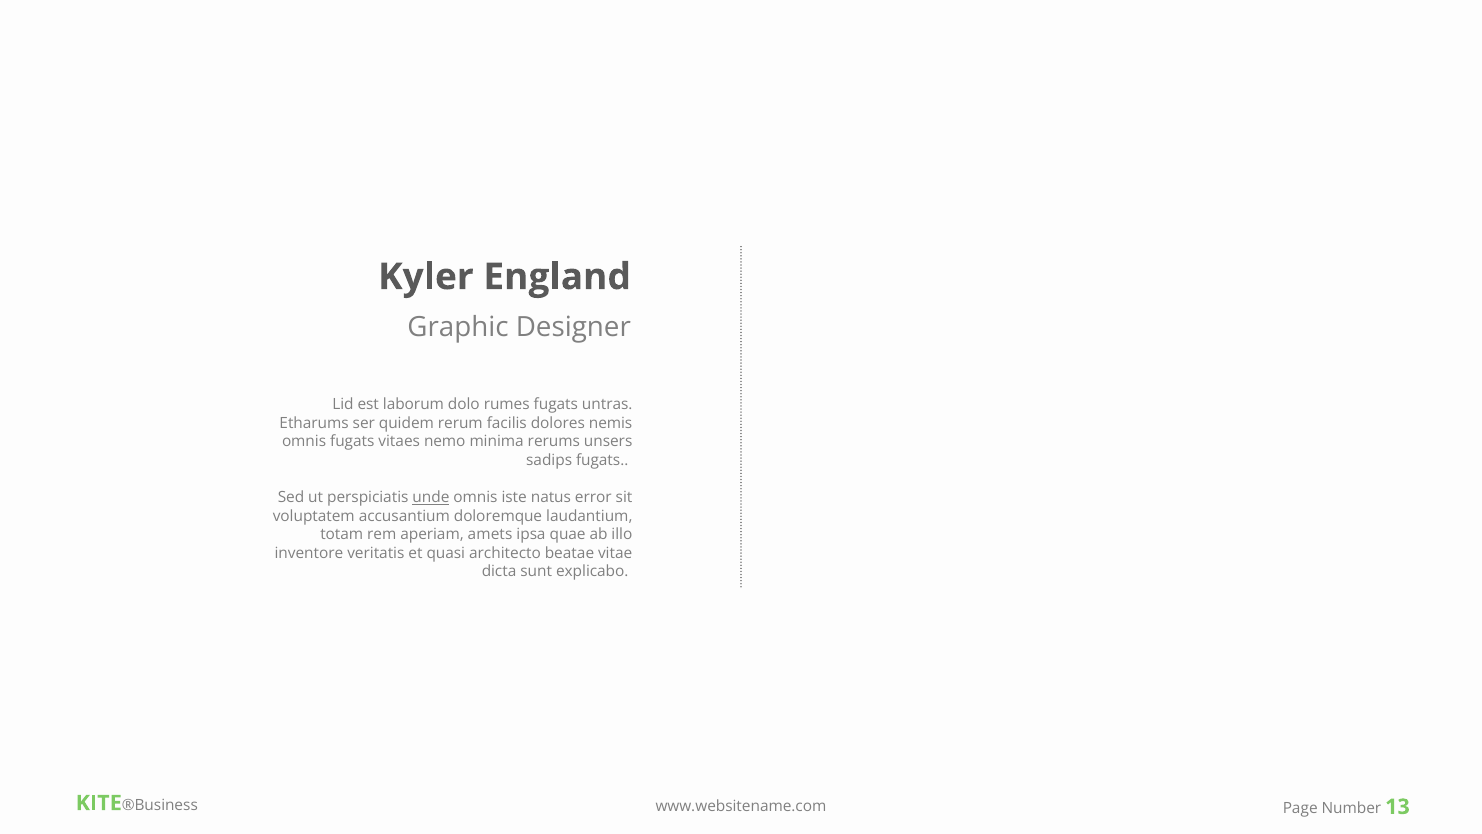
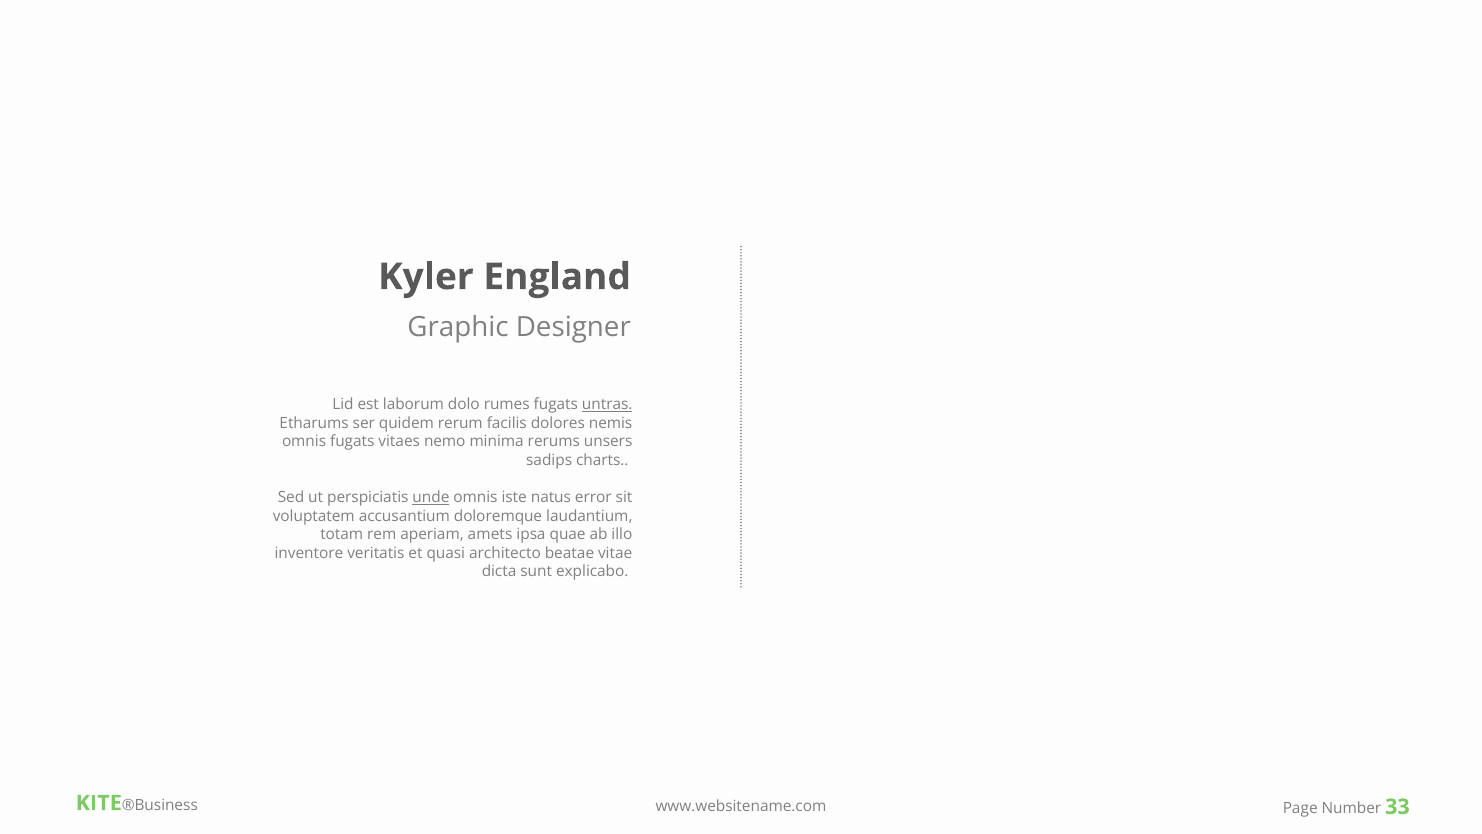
untras underline: none -> present
sadips fugats: fugats -> charts
13: 13 -> 33
